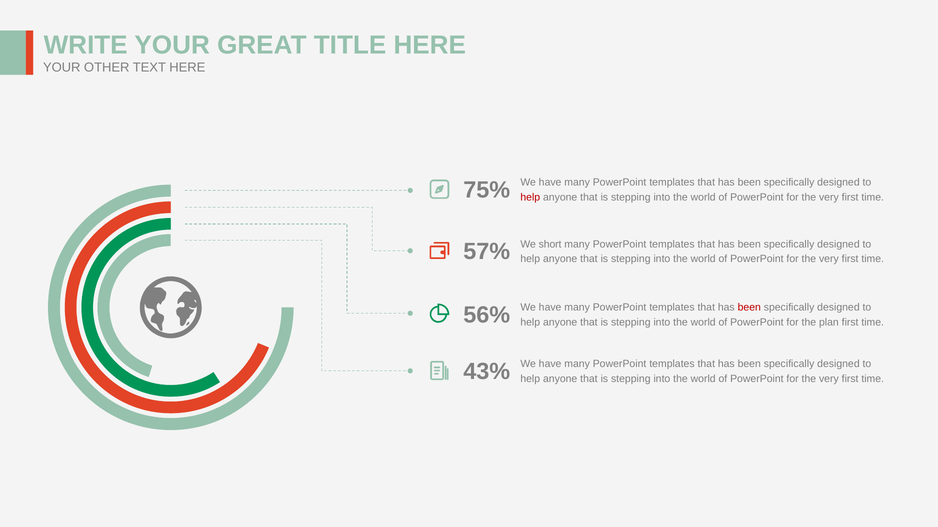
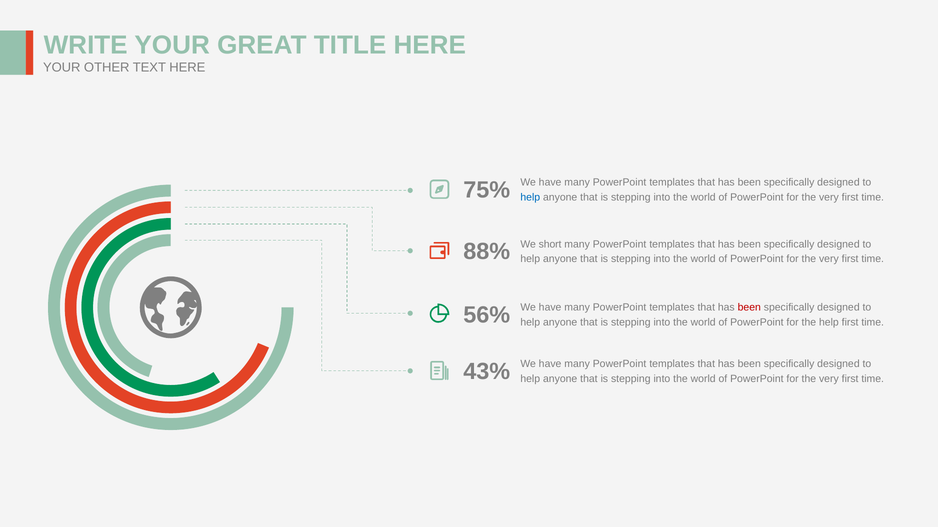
help at (530, 197) colour: red -> blue
57%: 57% -> 88%
the plan: plan -> help
